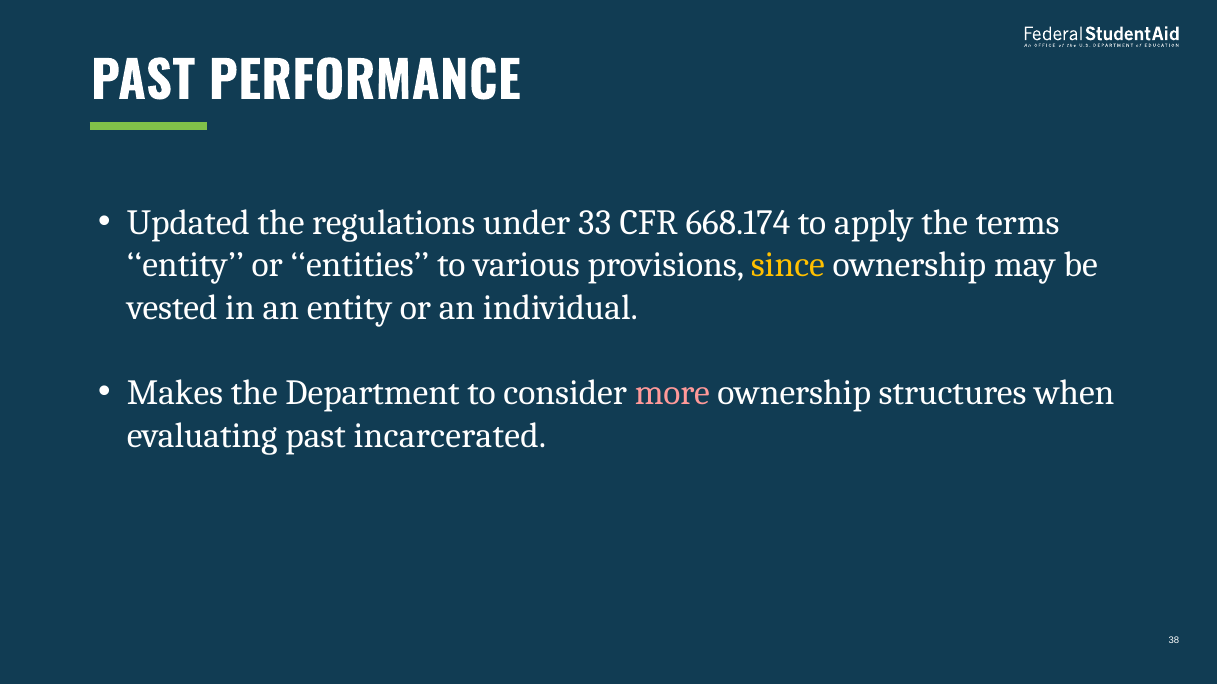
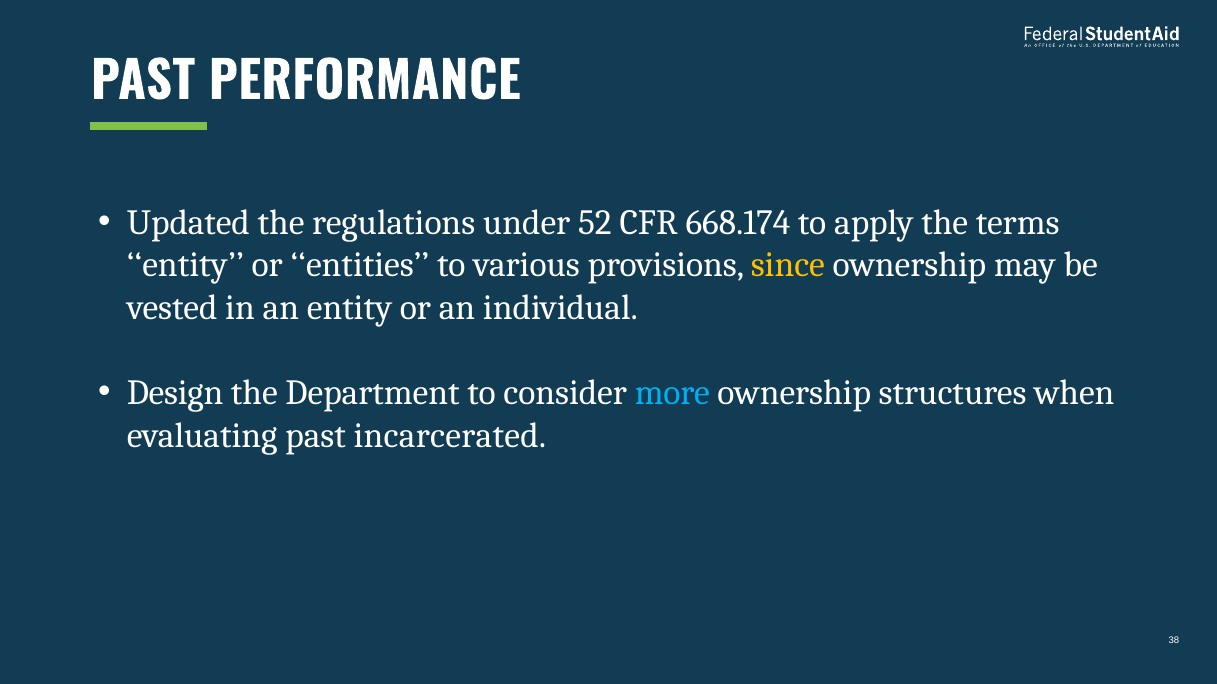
33: 33 -> 52
Makes: Makes -> Design
more colour: pink -> light blue
